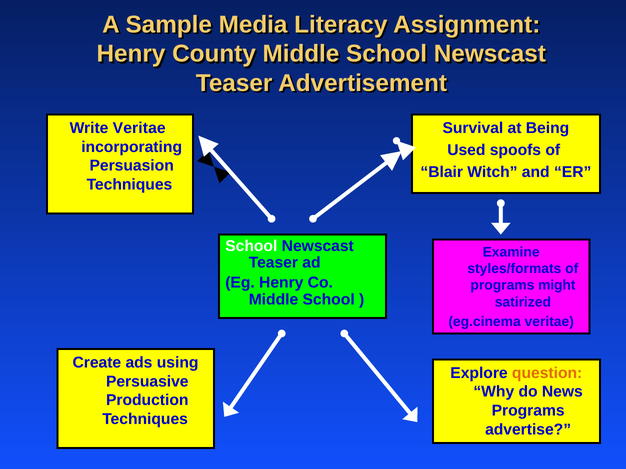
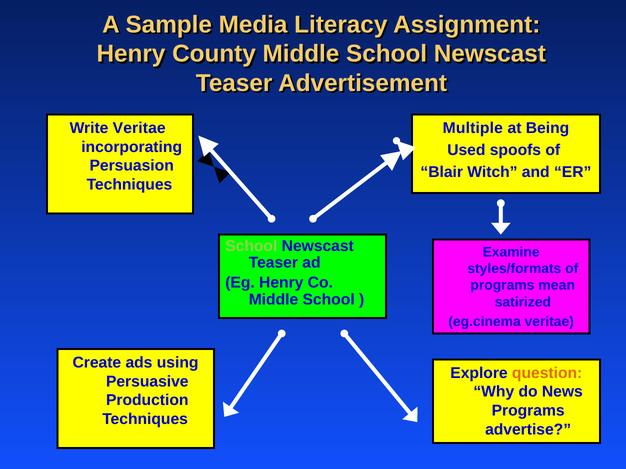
Survival: Survival -> Multiple
School at (251, 246) colour: white -> light green
might: might -> mean
